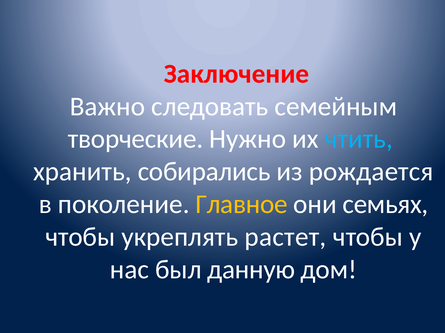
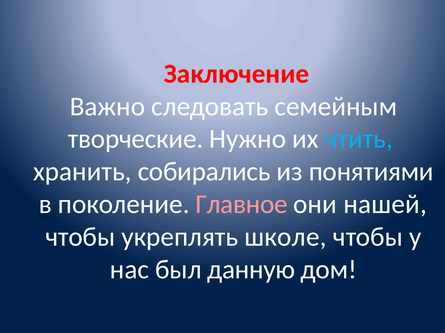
рождается: рождается -> понятиями
Главное colour: yellow -> pink
семьях: семьях -> нашей
растет: растет -> школе
